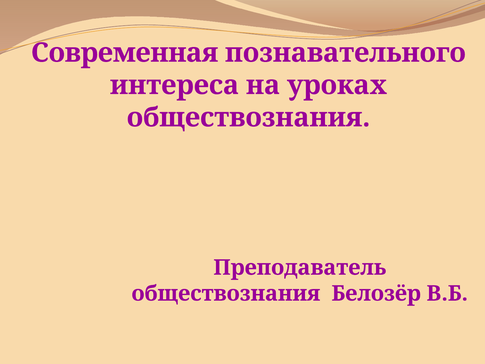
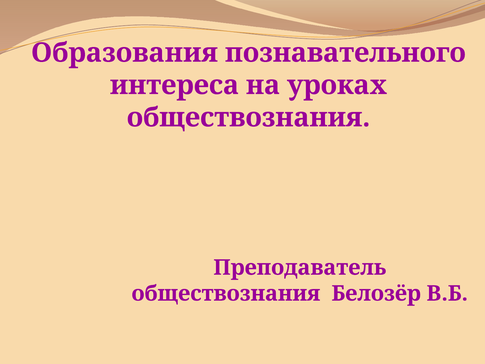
Современная: Современная -> Образования
